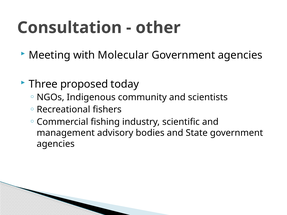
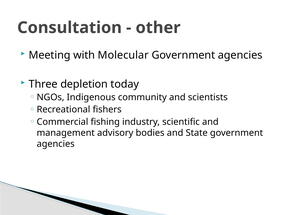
proposed: proposed -> depletion
